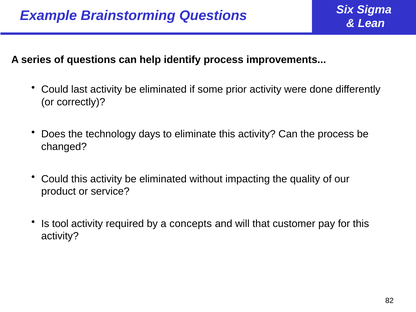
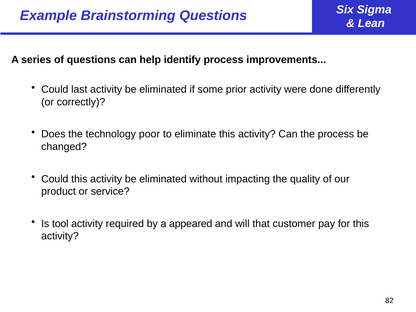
days: days -> poor
concepts: concepts -> appeared
